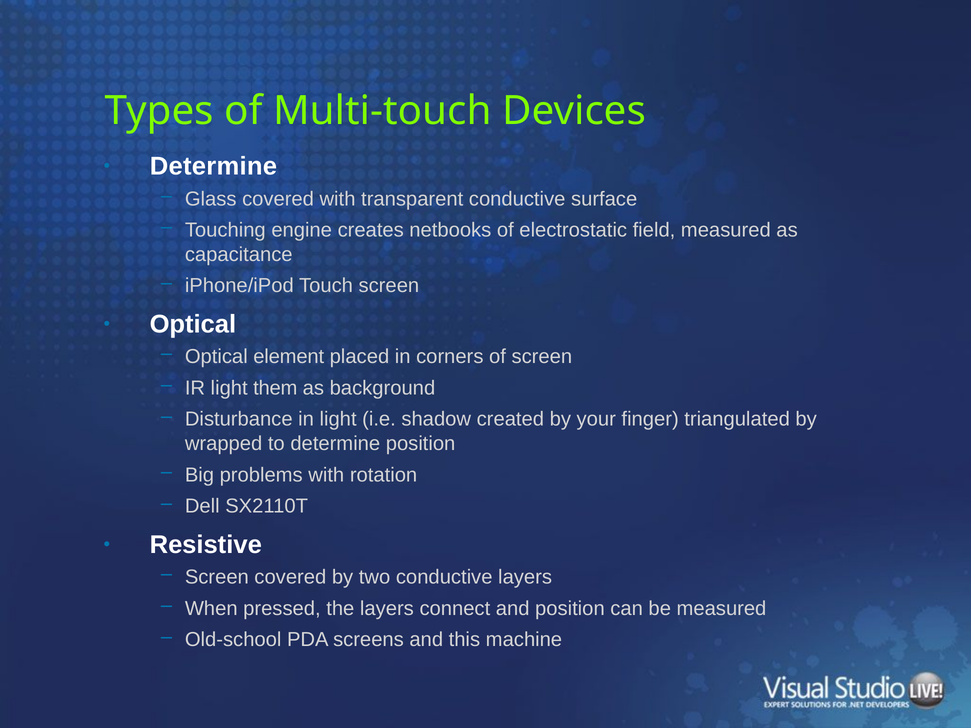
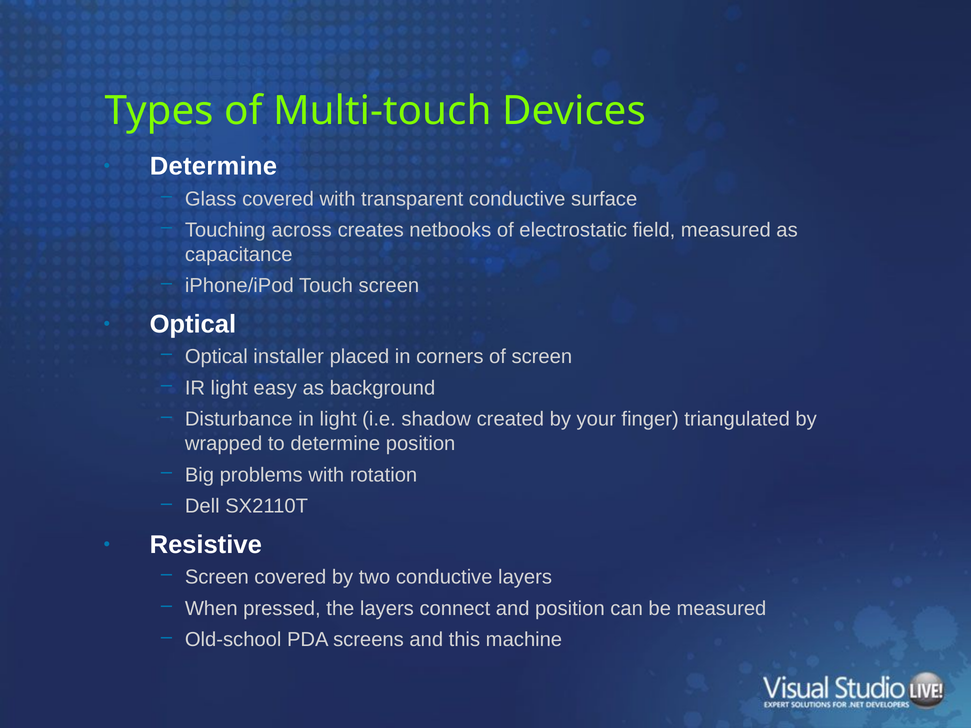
engine: engine -> across
element: element -> installer
them: them -> easy
